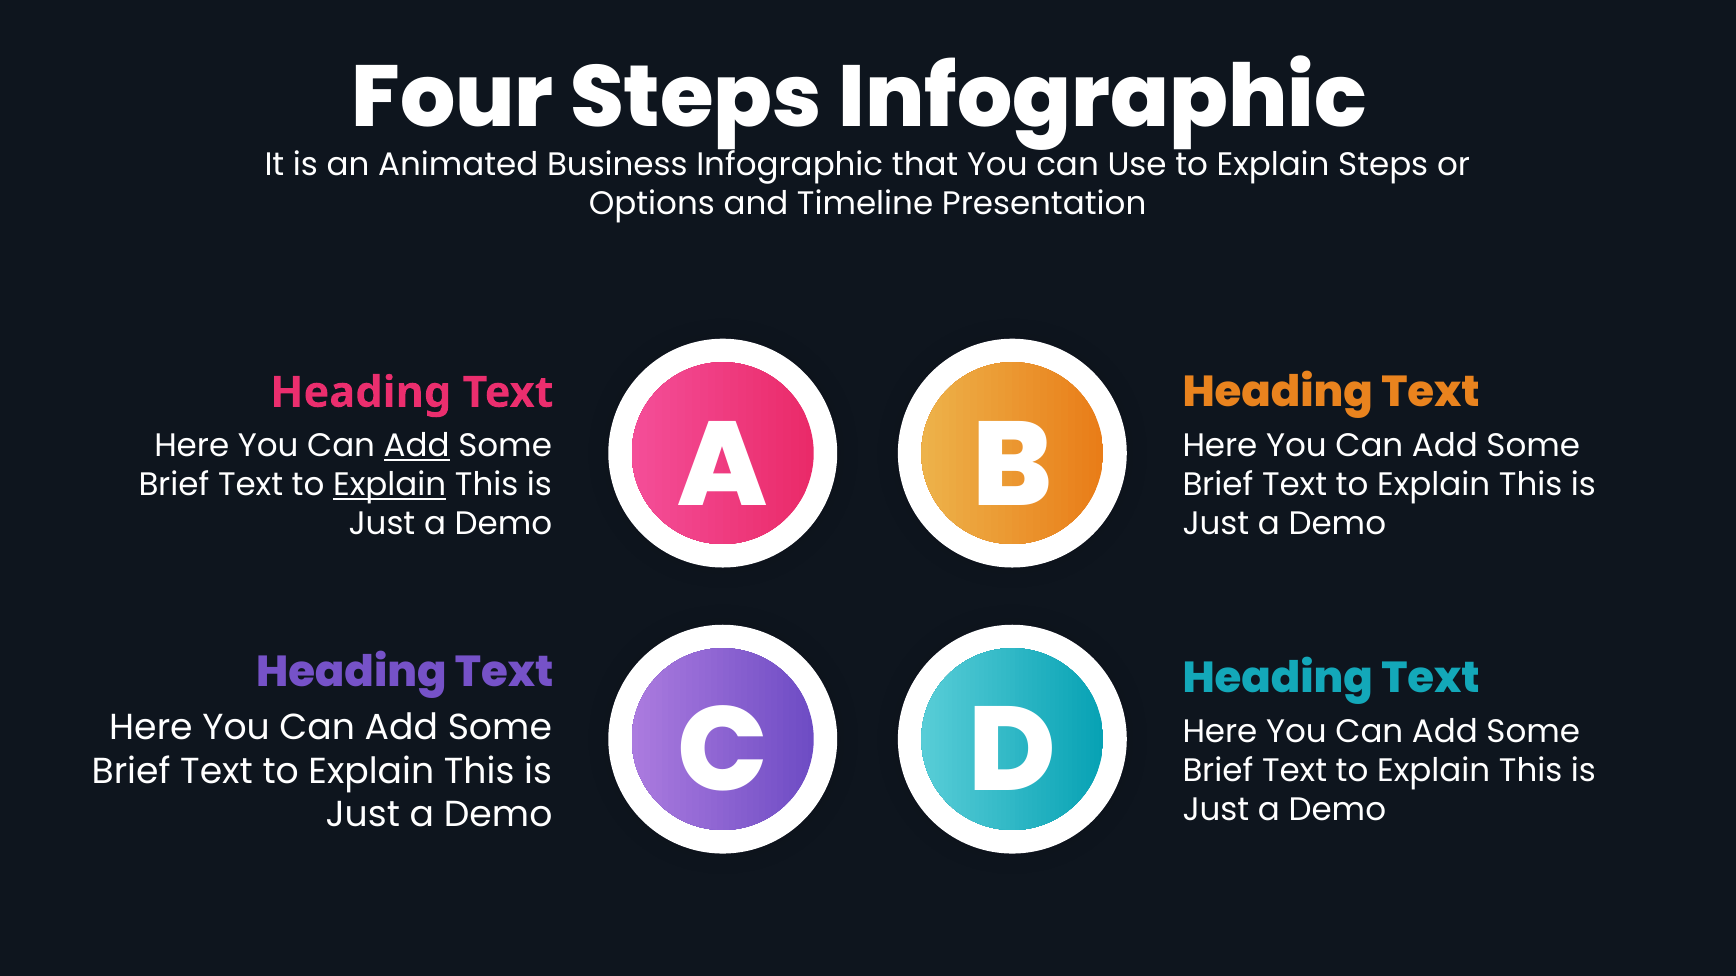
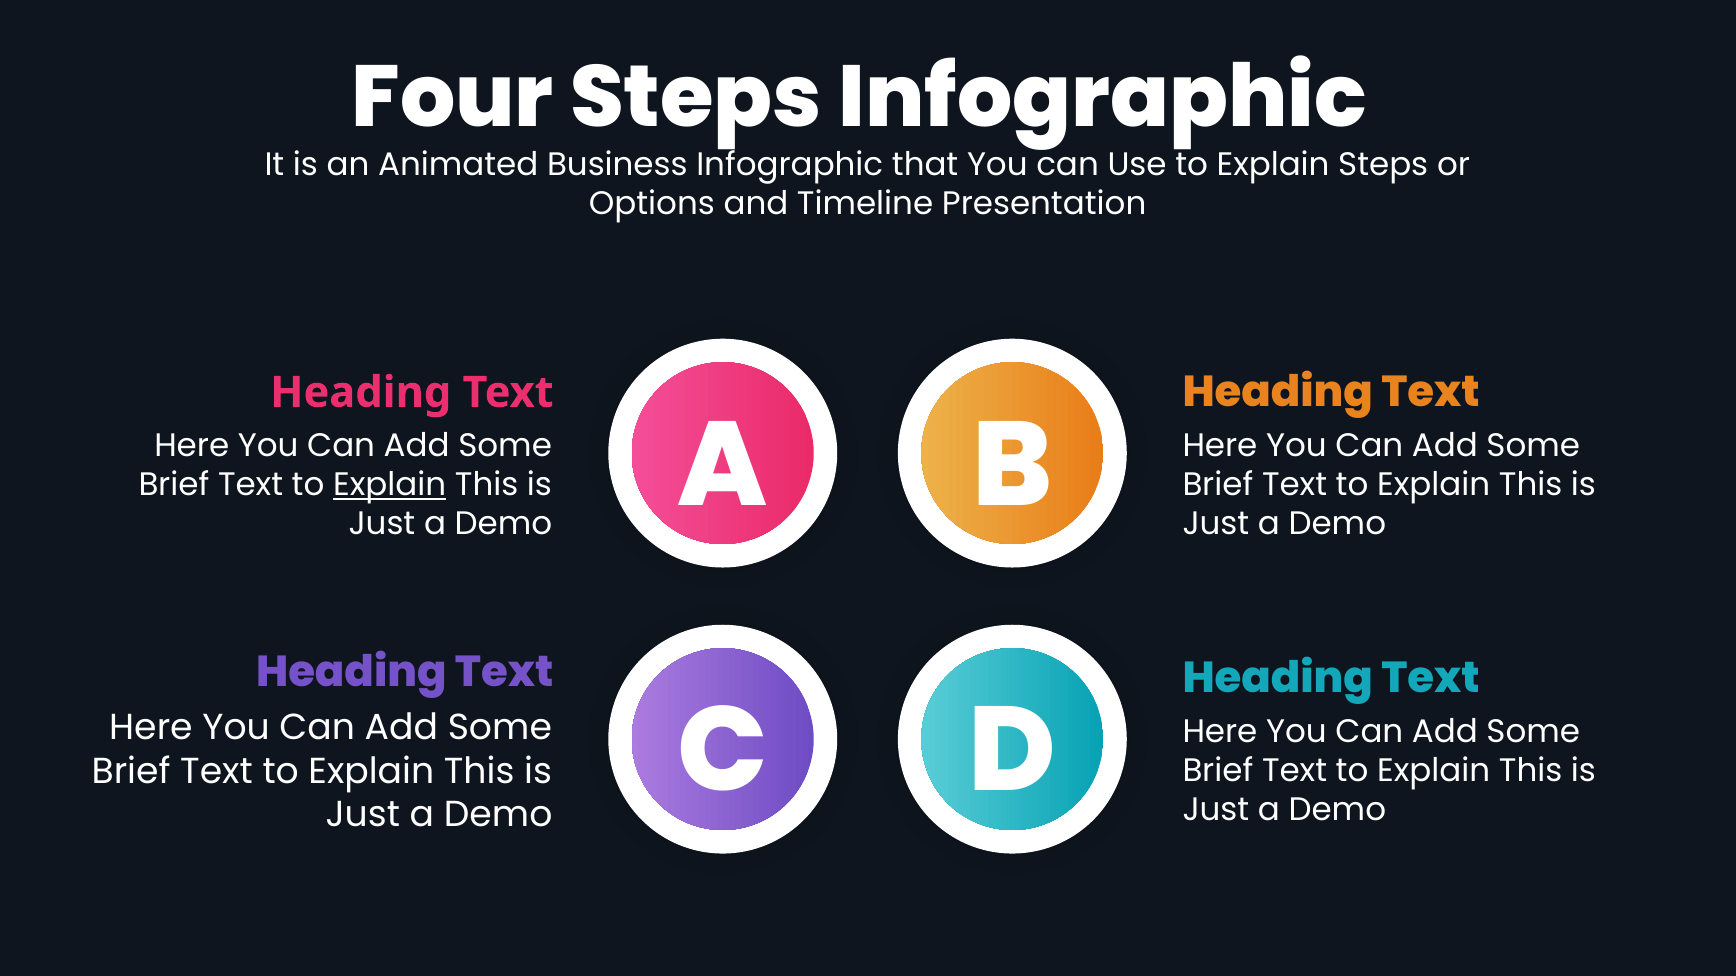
Add at (417, 446) underline: present -> none
